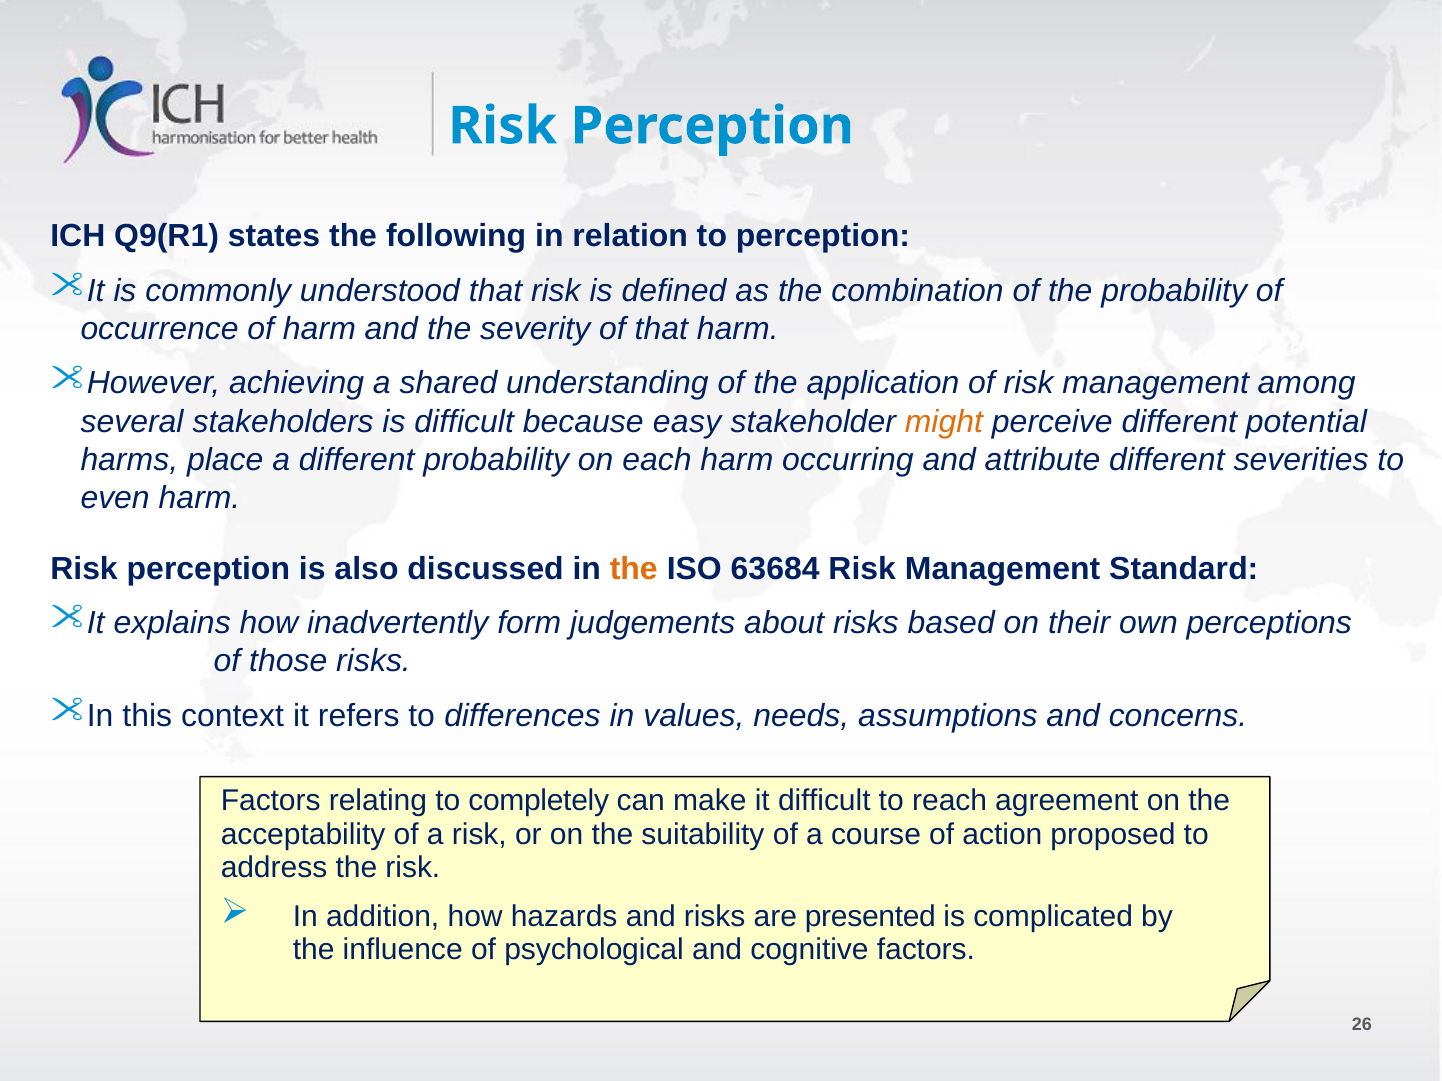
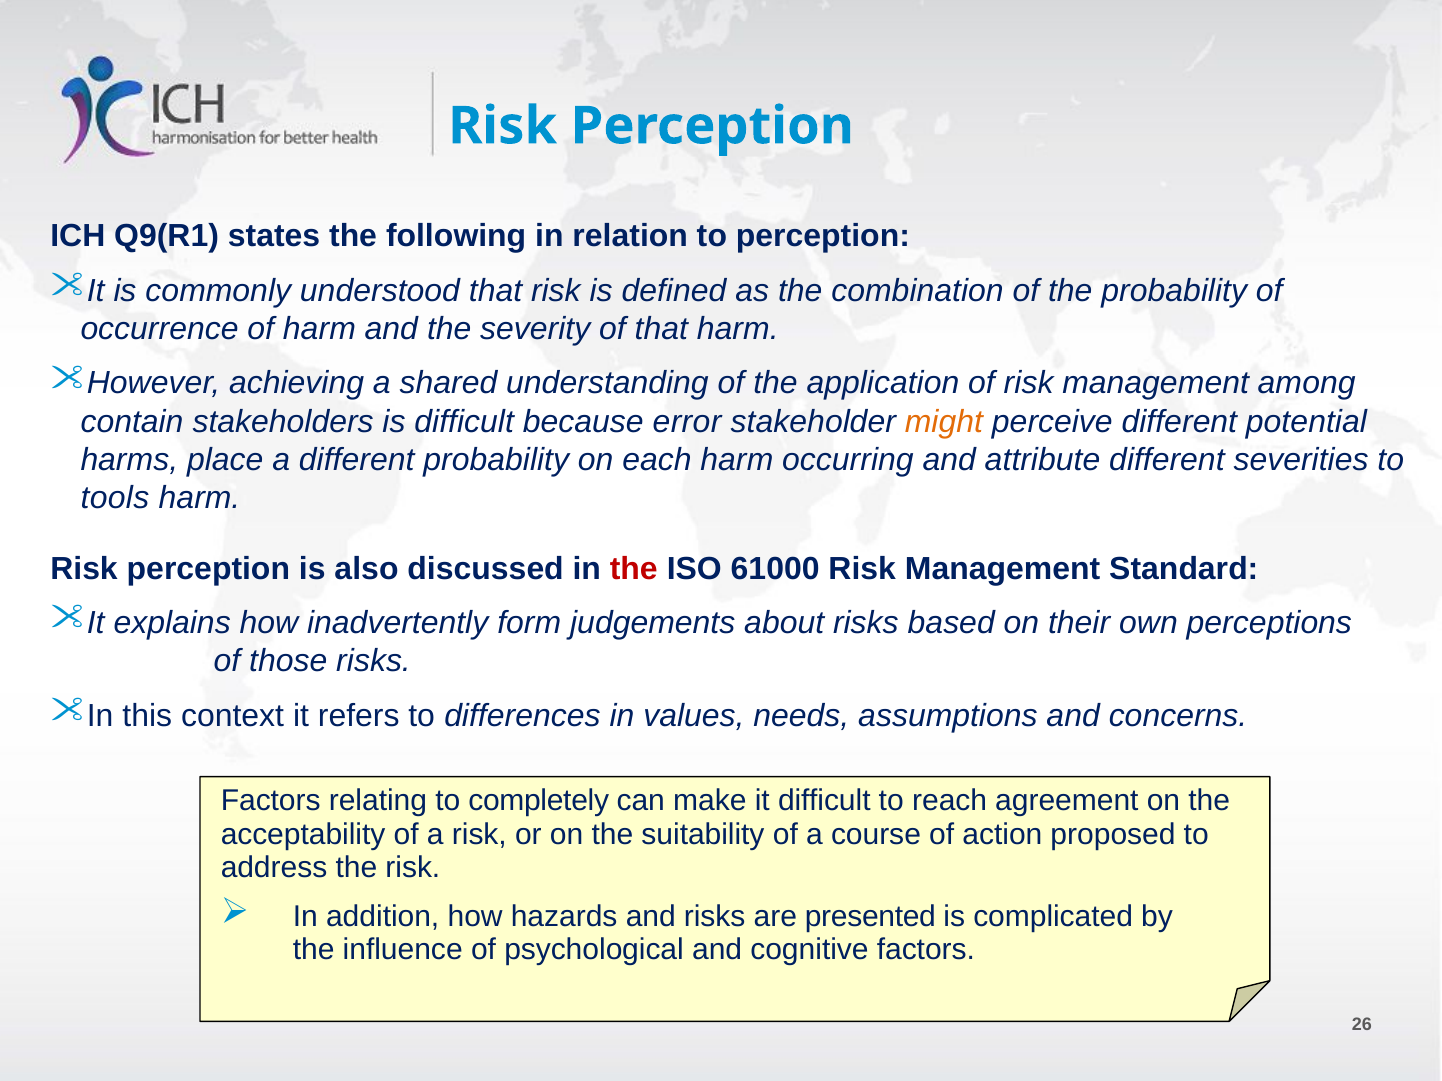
several: several -> contain
easy: easy -> error
even: even -> tools
the at (634, 569) colour: orange -> red
63684: 63684 -> 61000
